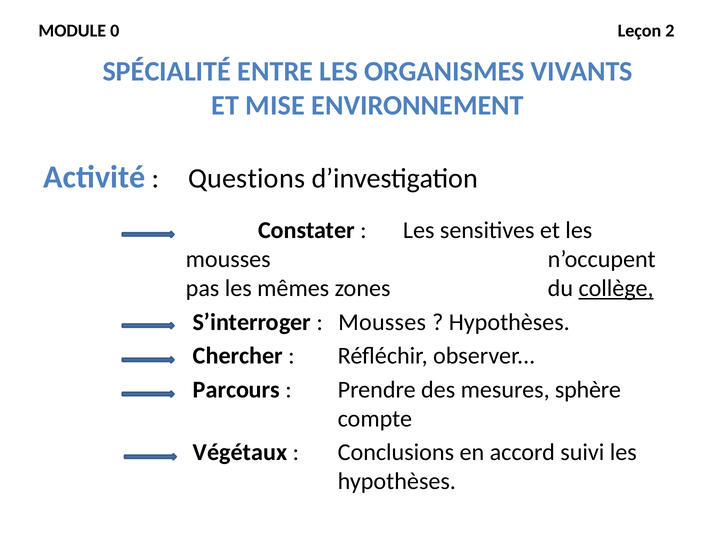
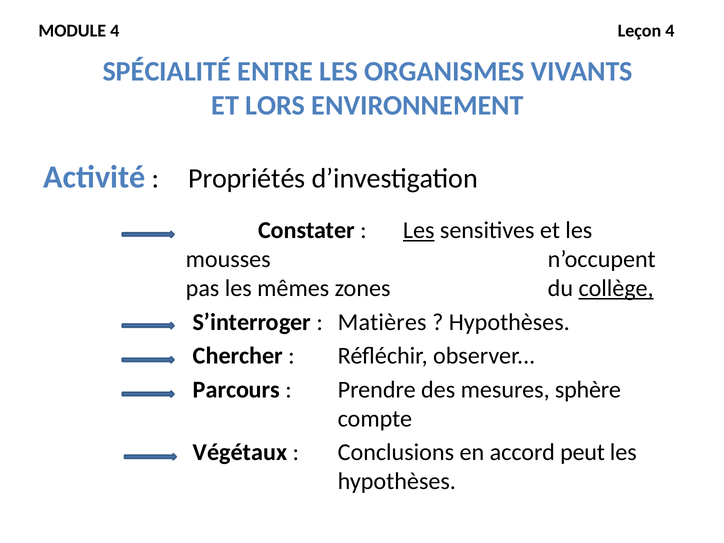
MODULE 0: 0 -> 4
Leçon 2: 2 -> 4
MISE: MISE -> LORS
Questions: Questions -> Propriétés
Les at (419, 231) underline: none -> present
Mousses at (382, 322): Mousses -> Matières
suivi: suivi -> peut
